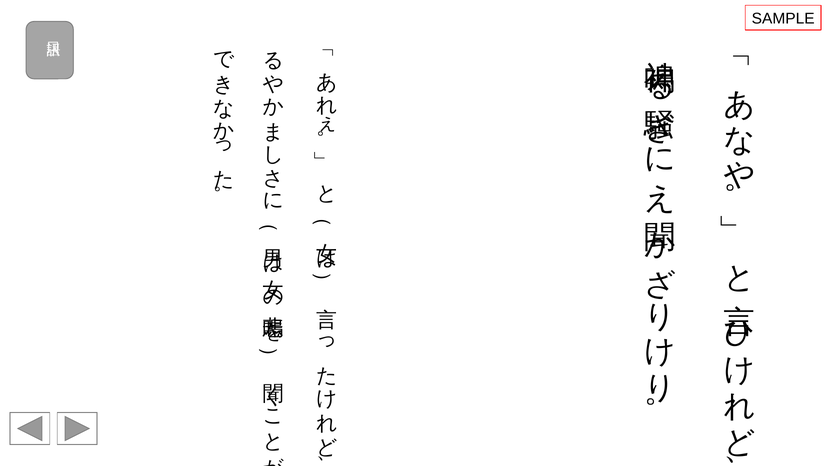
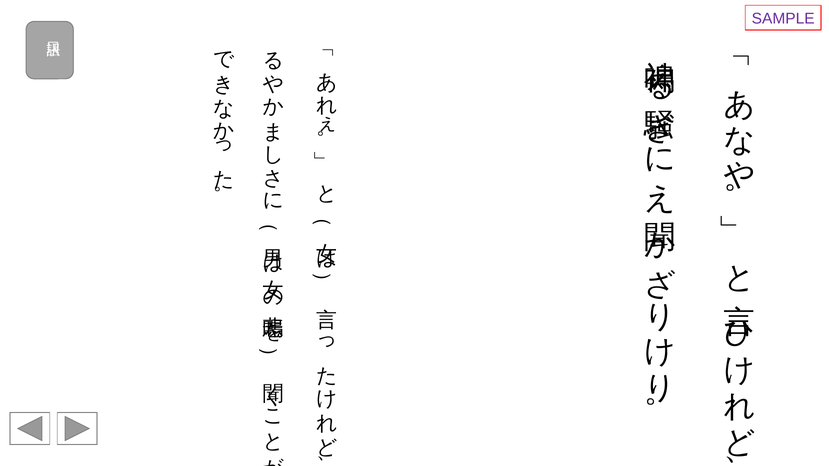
SAMPLE colour: black -> purple
